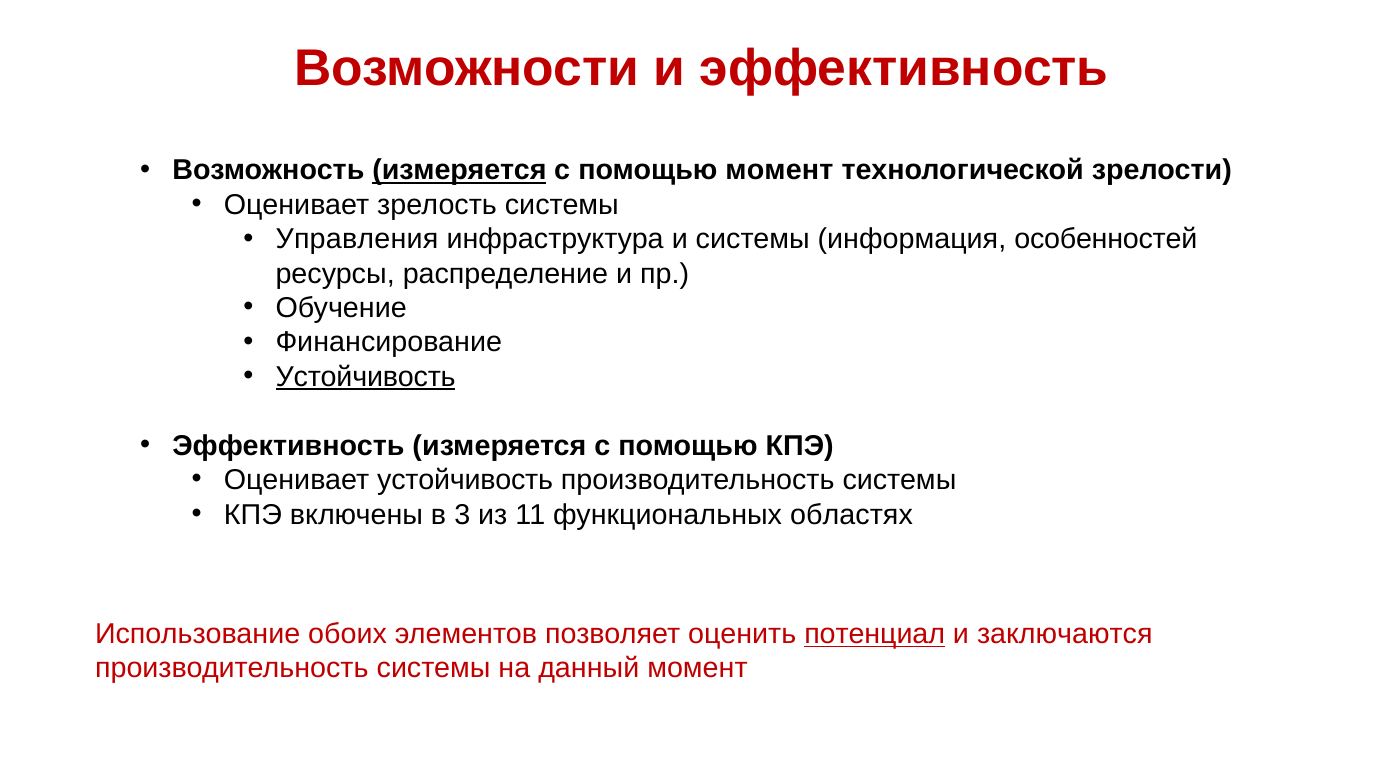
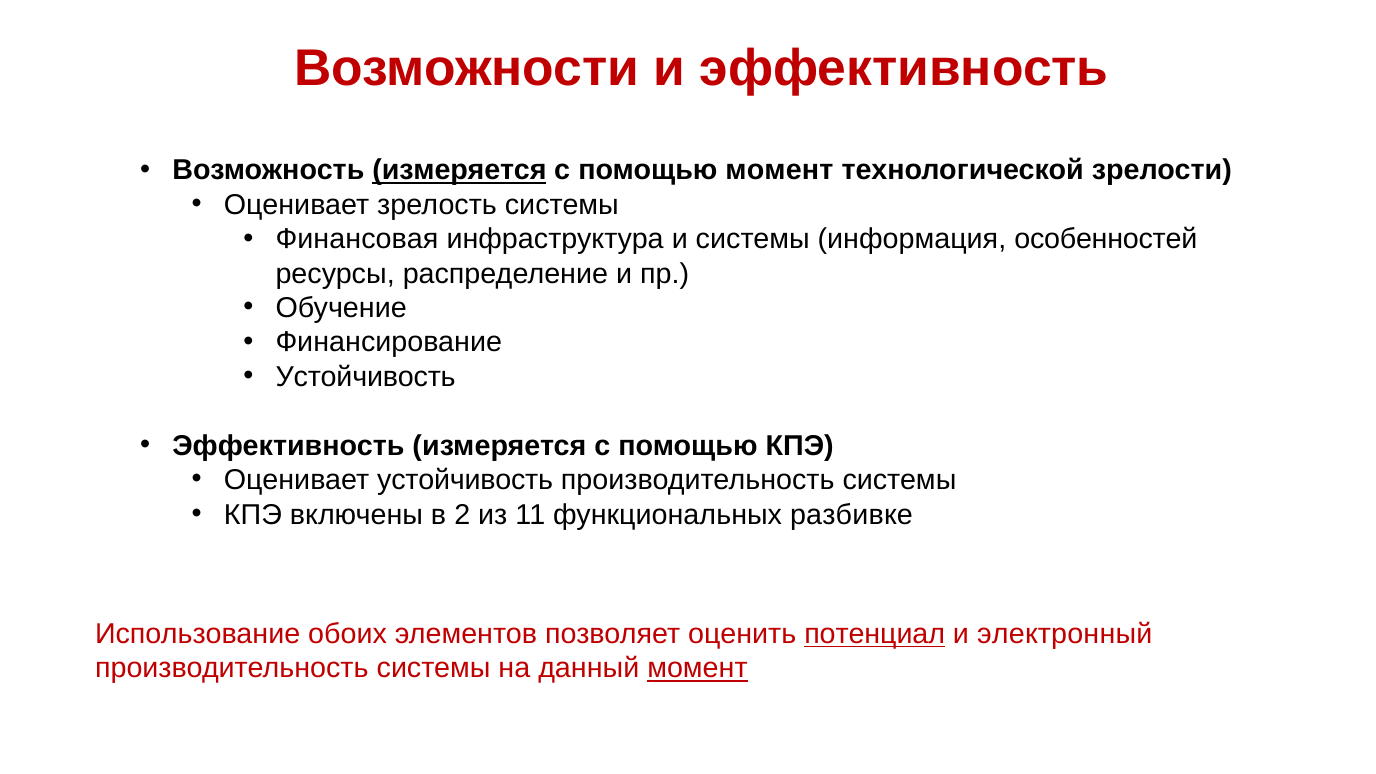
Управления: Управления -> Финансовая
Устойчивость at (366, 377) underline: present -> none
3: 3 -> 2
областях: областях -> разбивке
заключаются: заключаются -> электронный
момент at (697, 668) underline: none -> present
